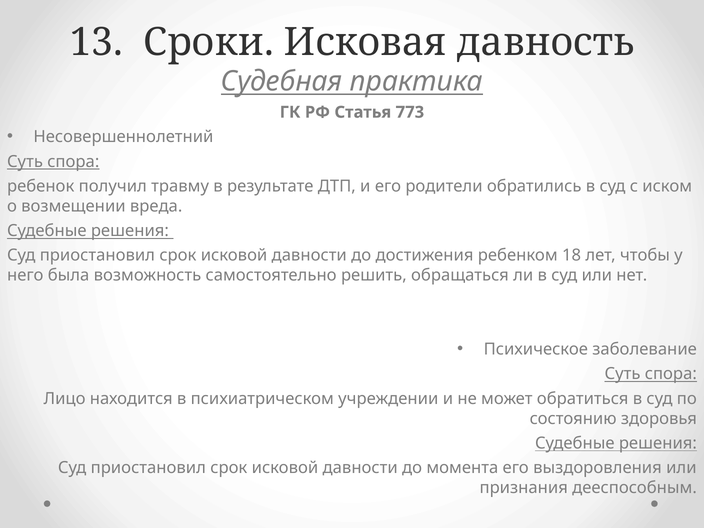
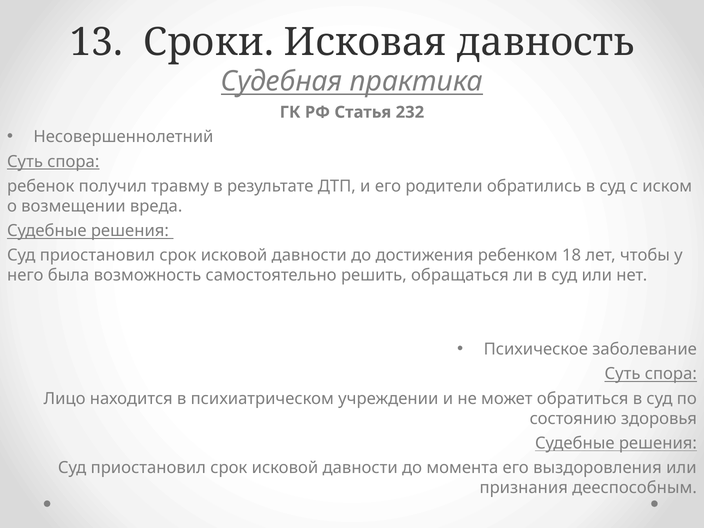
773: 773 -> 232
